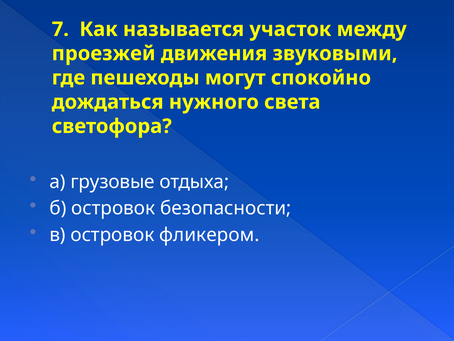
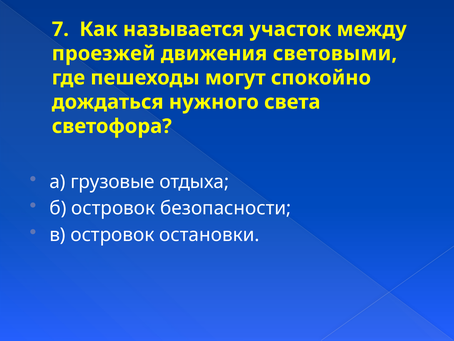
звуковыми: звуковыми -> световыми
фликером: фликером -> остановки
